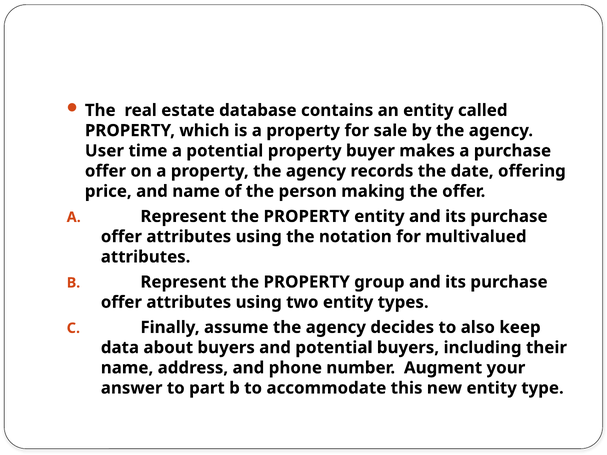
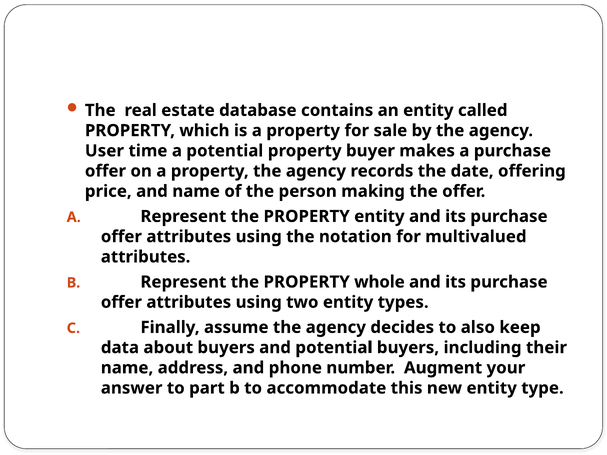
group: group -> whole
